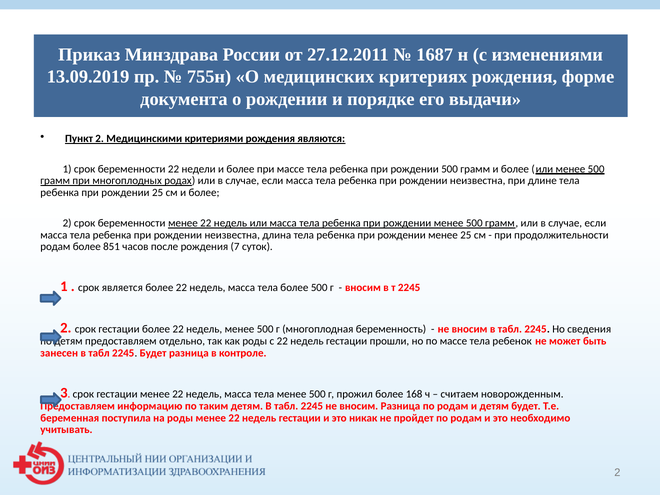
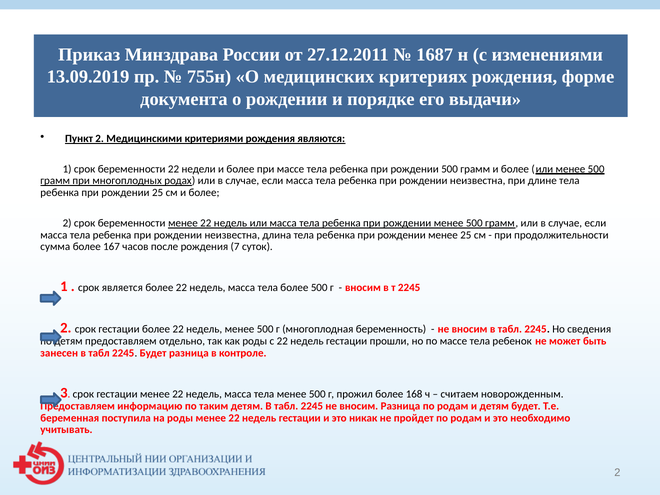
родам at (55, 247): родам -> сумма
851: 851 -> 167
